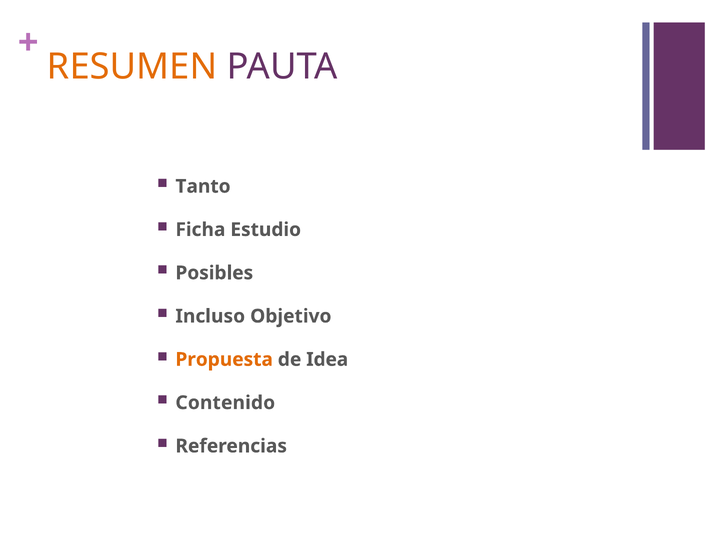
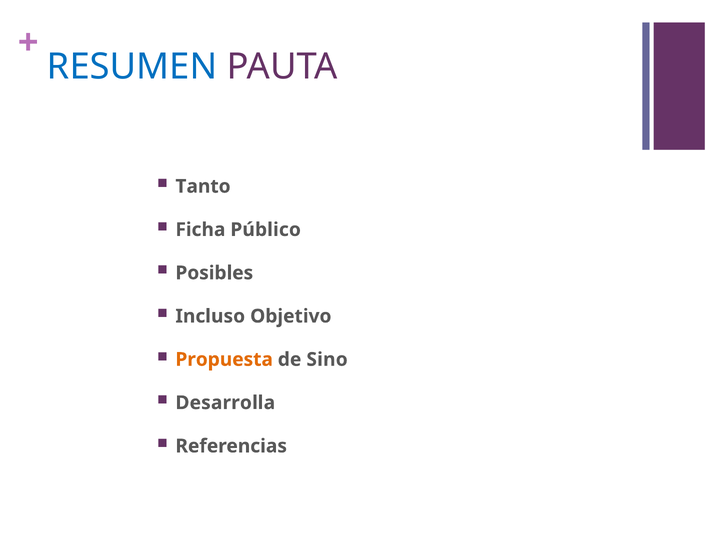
RESUMEN colour: orange -> blue
Estudio: Estudio -> Público
Idea: Idea -> Sino
Contenido: Contenido -> Desarrolla
